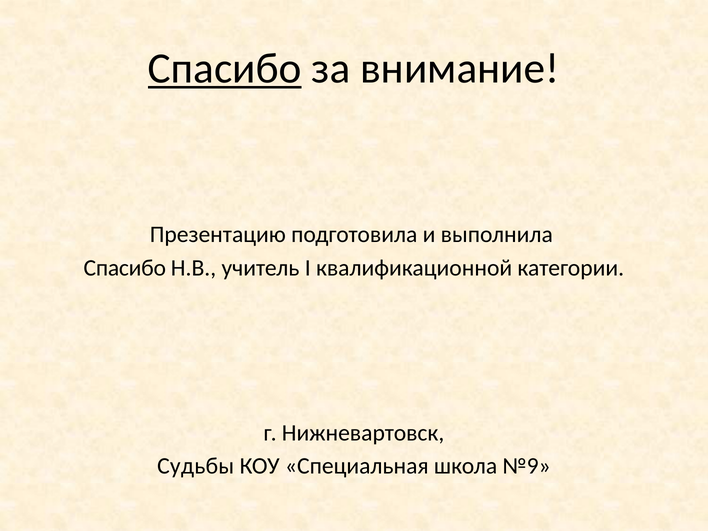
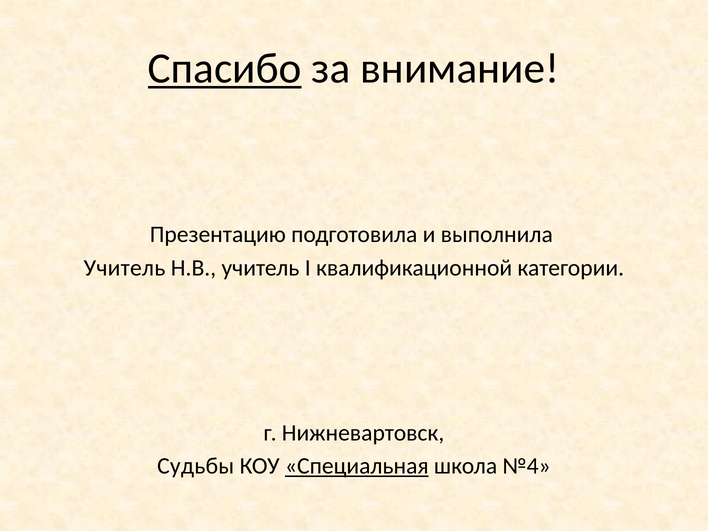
Спасибо at (125, 268): Спасибо -> Учитель
Специальная underline: none -> present
№9: №9 -> №4
